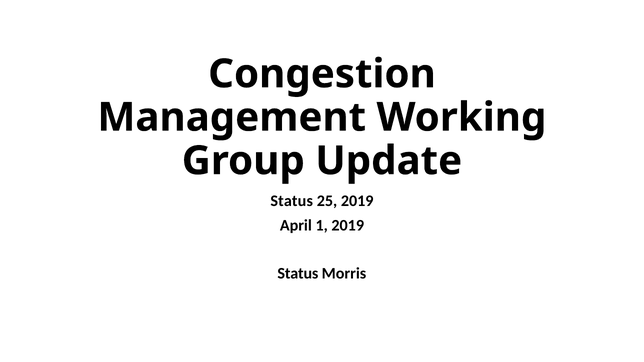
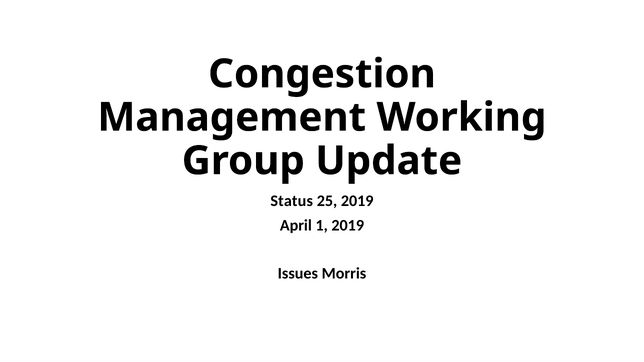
Status at (298, 274): Status -> Issues
